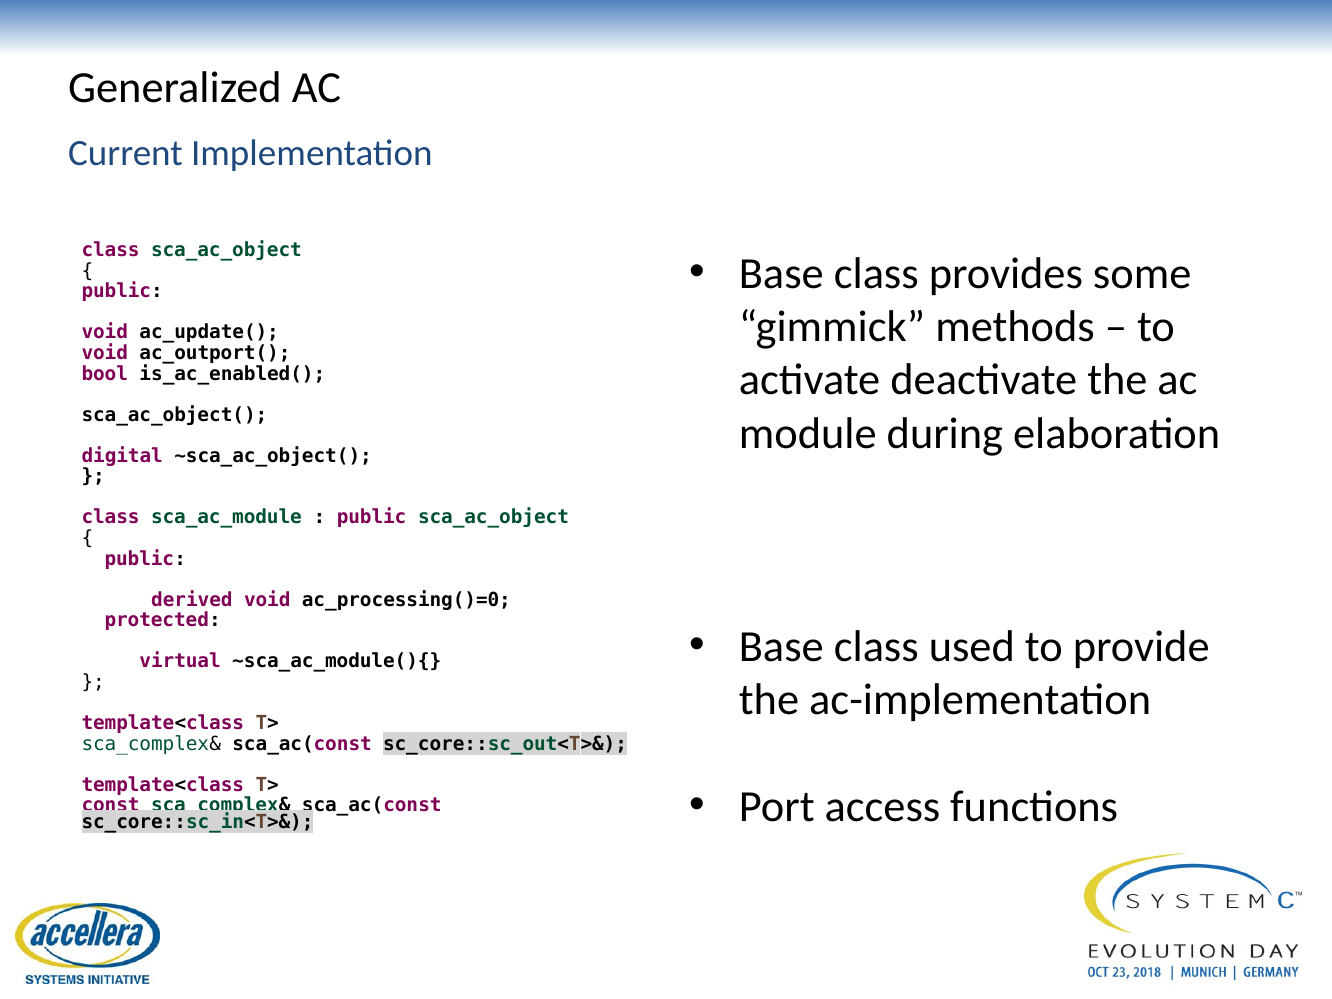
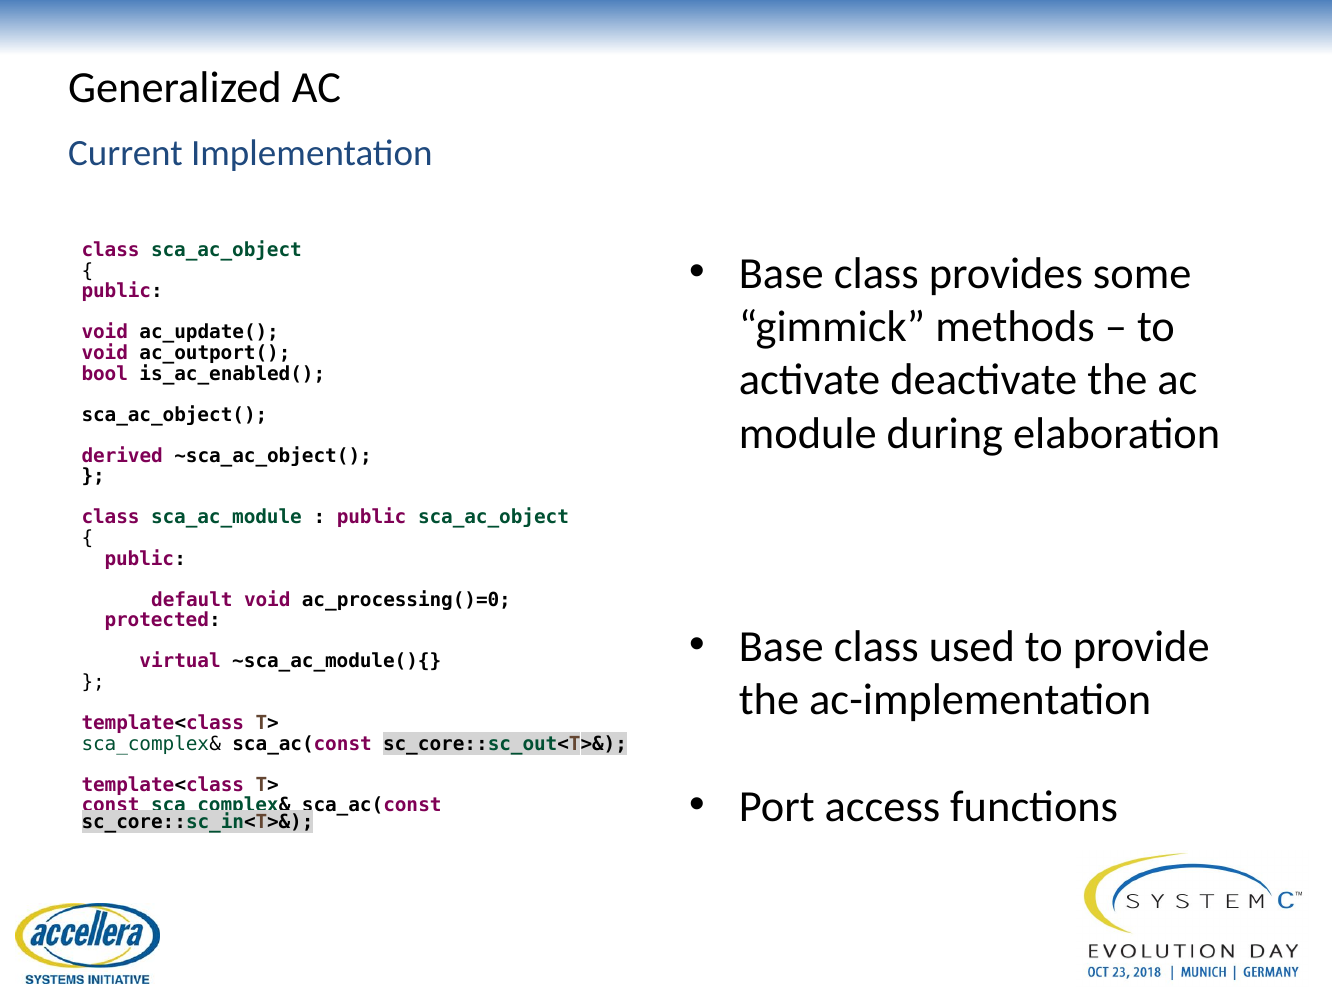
digital: digital -> derived
derived: derived -> default
